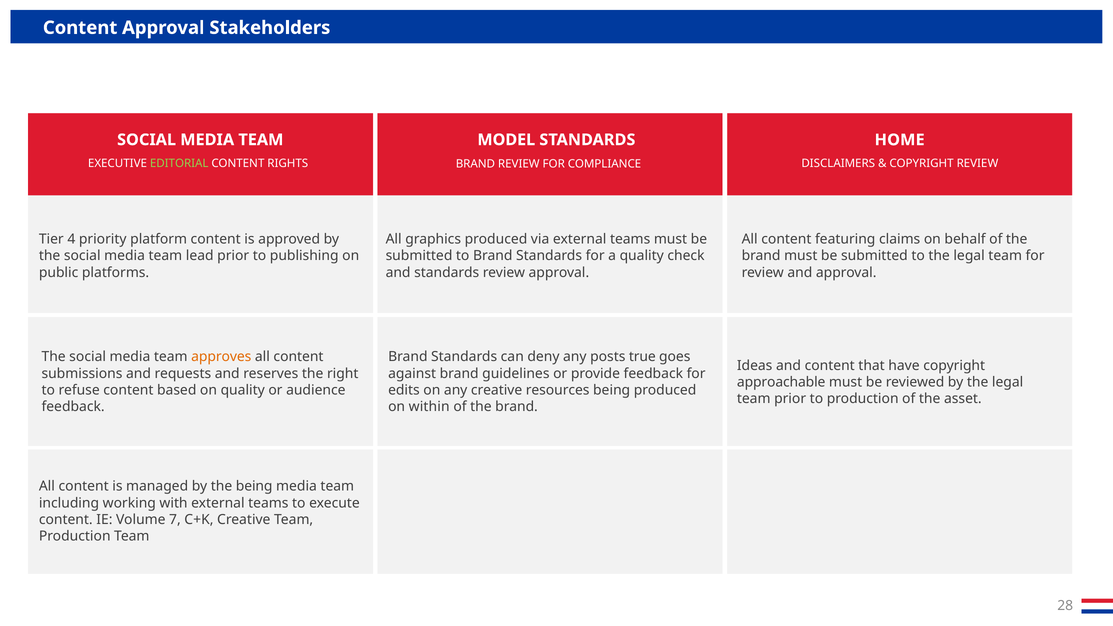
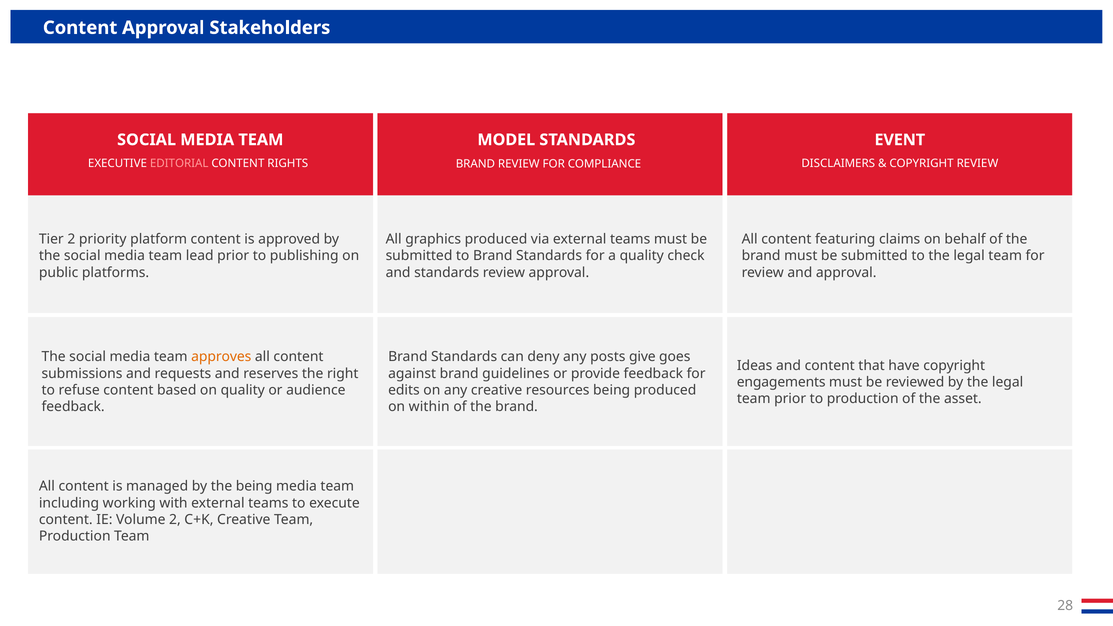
HOME: HOME -> EVENT
EDITORIAL colour: light green -> pink
Tier 4: 4 -> 2
true: true -> give
approachable: approachable -> engagements
Volume 7: 7 -> 2
